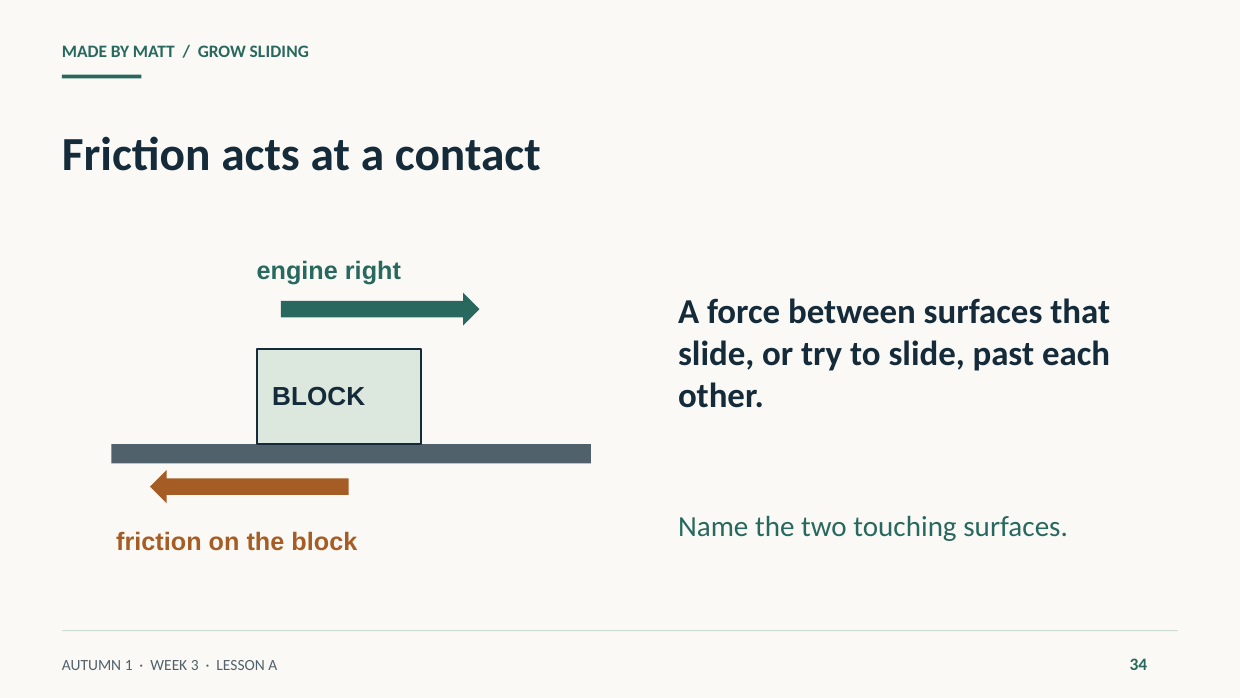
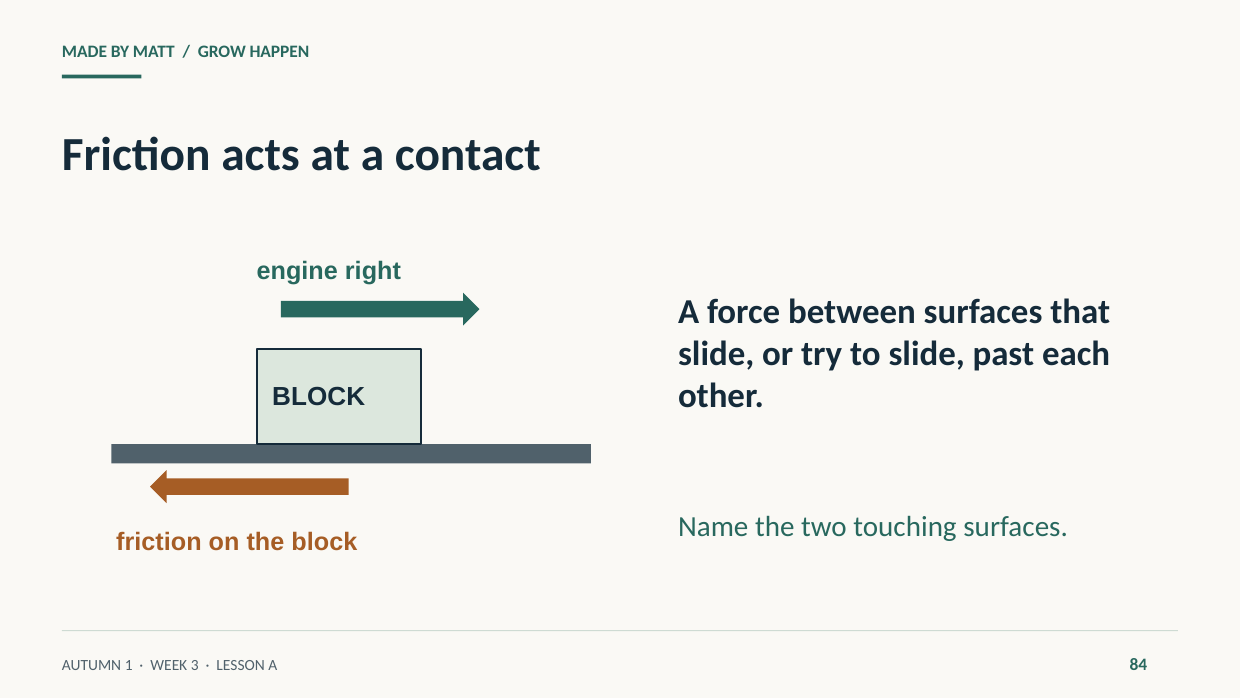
SLIDING: SLIDING -> HAPPEN
34: 34 -> 84
